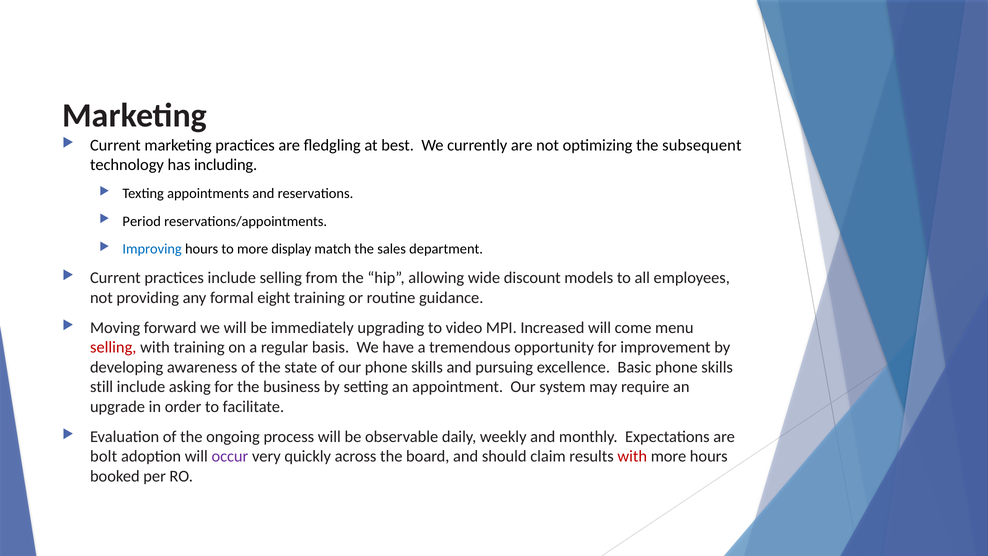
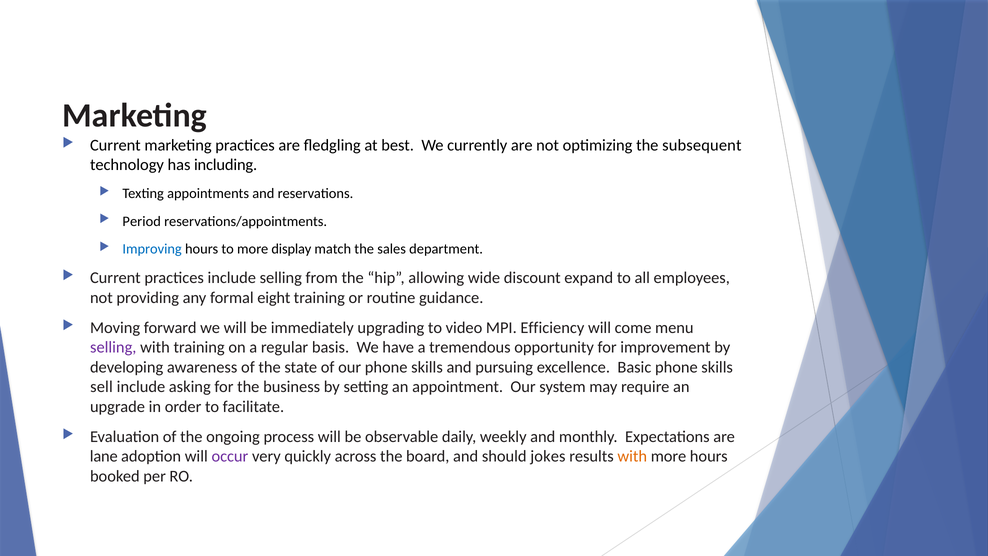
models: models -> expand
Increased: Increased -> Efficiency
selling at (113, 347) colour: red -> purple
still: still -> sell
bolt: bolt -> lane
claim: claim -> jokes
with at (632, 456) colour: red -> orange
